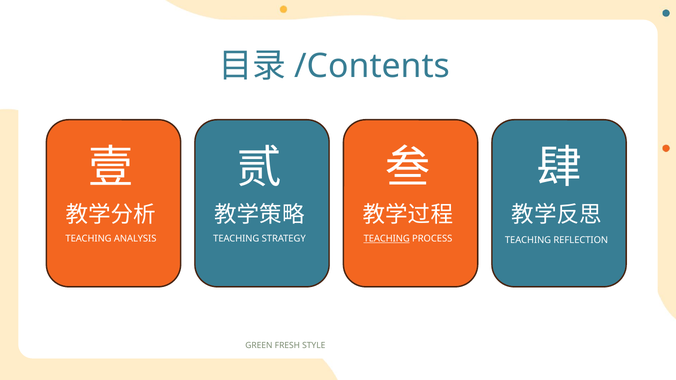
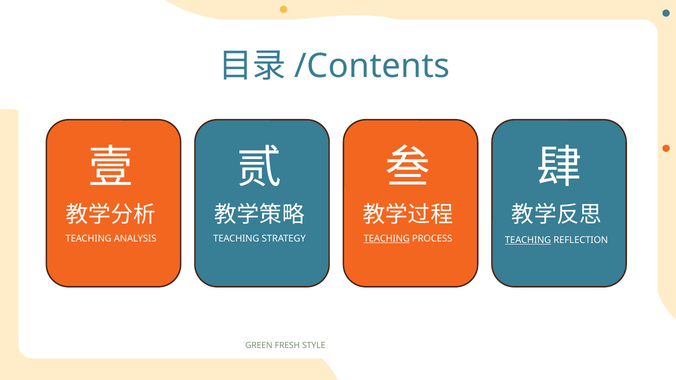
TEACHING at (528, 240) underline: none -> present
